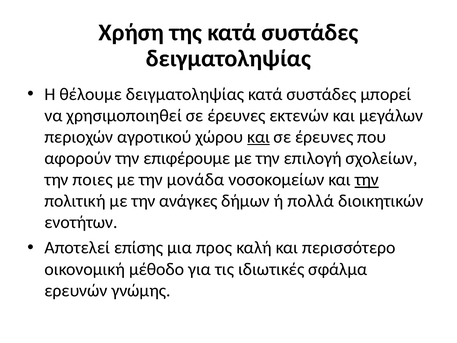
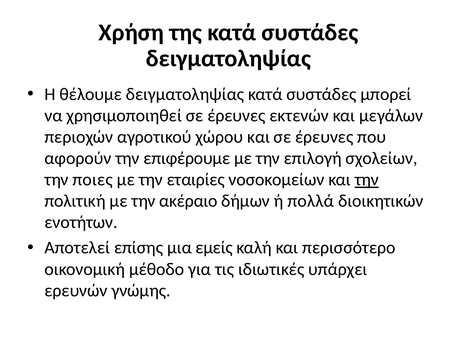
και at (259, 137) underline: present -> none
μονάδα: μονάδα -> εταιρίες
ανάγκες: ανάγκες -> ακέραιο
προς: προς -> εμείς
σφάλμα: σφάλμα -> υπάρχει
